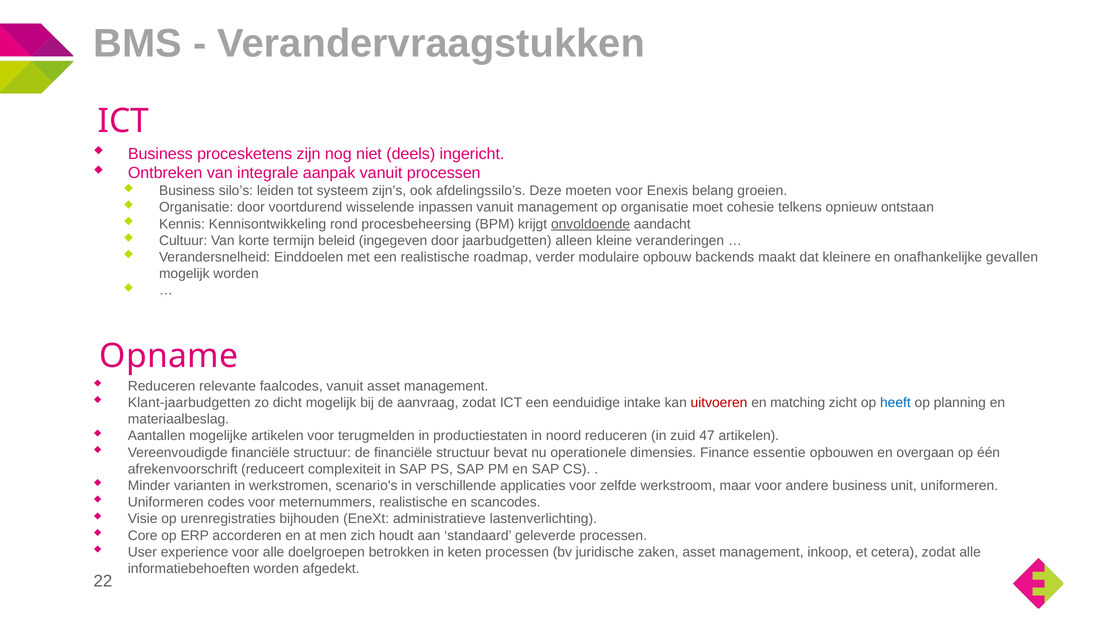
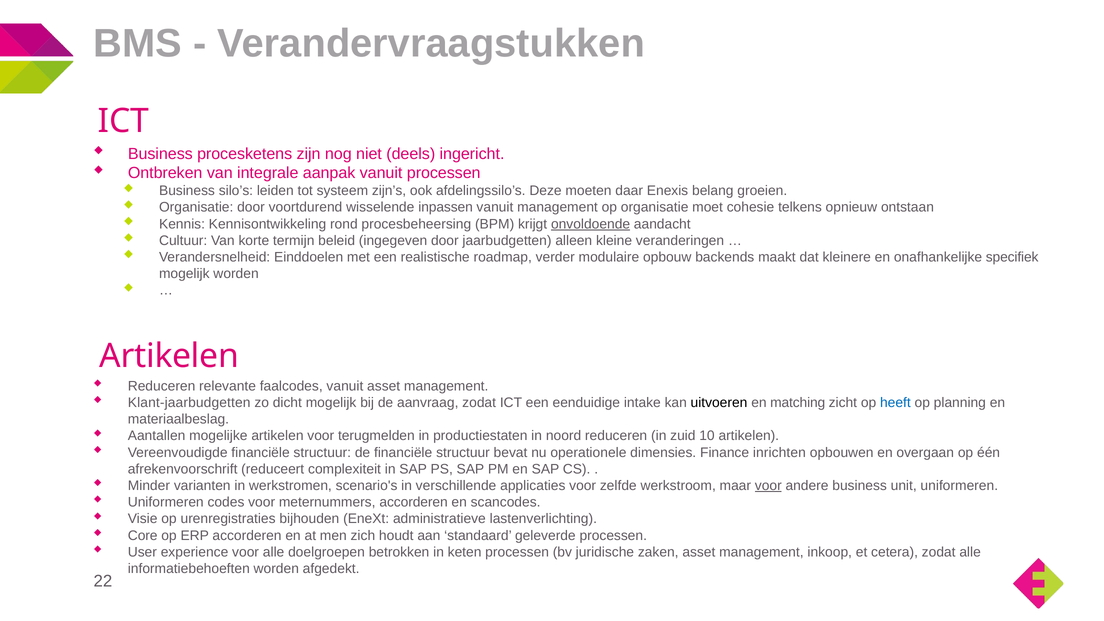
moeten voor: voor -> daar
gevallen: gevallen -> specifiek
Opname at (169, 356): Opname -> Artikelen
uitvoeren colour: red -> black
47: 47 -> 10
essentie: essentie -> inrichten
voor at (768, 486) underline: none -> present
meternummers realistische: realistische -> accorderen
